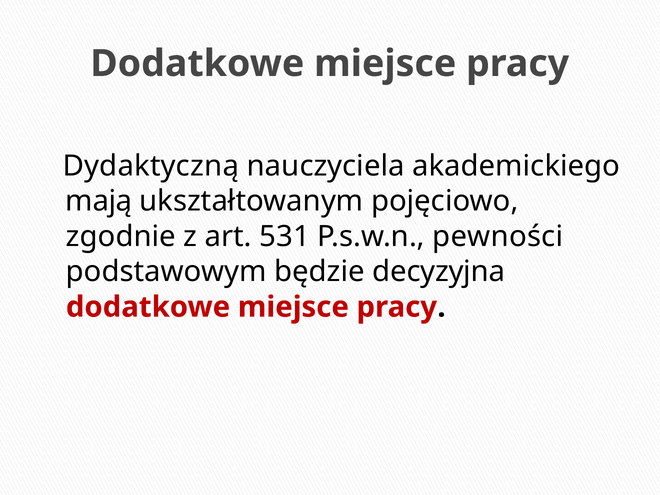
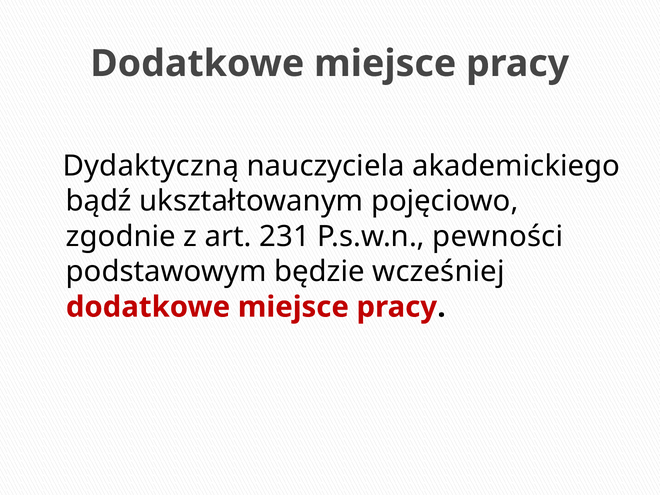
mają: mają -> bądź
531: 531 -> 231
decyzyjna: decyzyjna -> wcześniej
